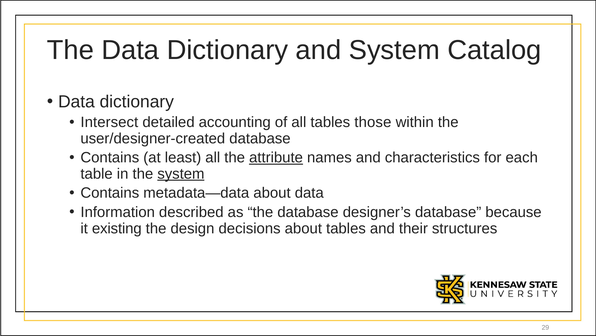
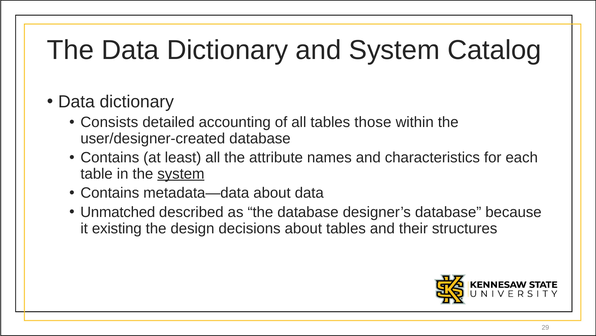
Intersect: Intersect -> Consists
attribute underline: present -> none
Information: Information -> Unmatched
